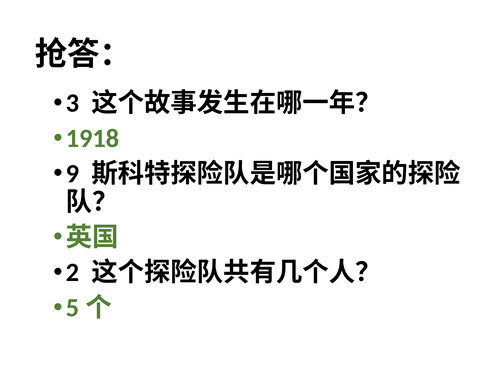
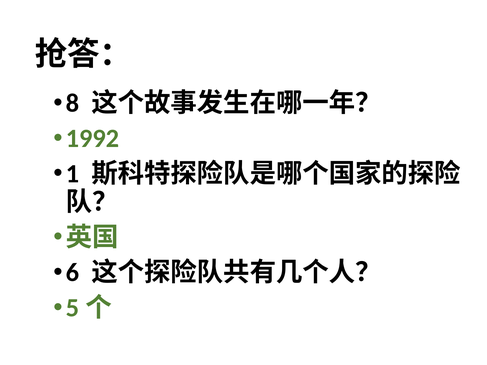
3: 3 -> 8
1918: 1918 -> 1992
9: 9 -> 1
2: 2 -> 6
